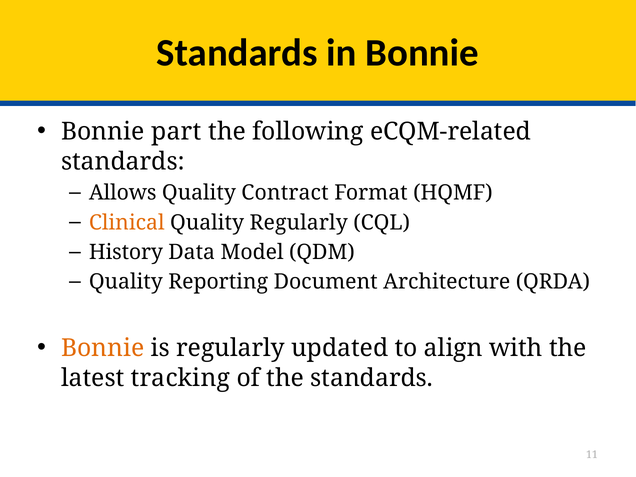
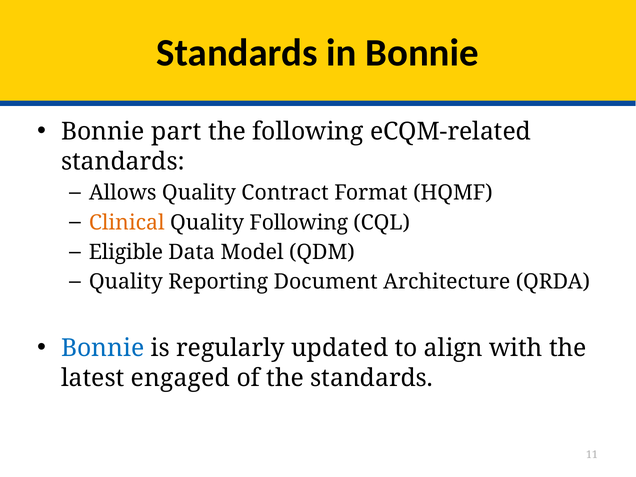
Quality Regularly: Regularly -> Following
History: History -> Eligible
Bonnie at (103, 348) colour: orange -> blue
tracking: tracking -> engaged
